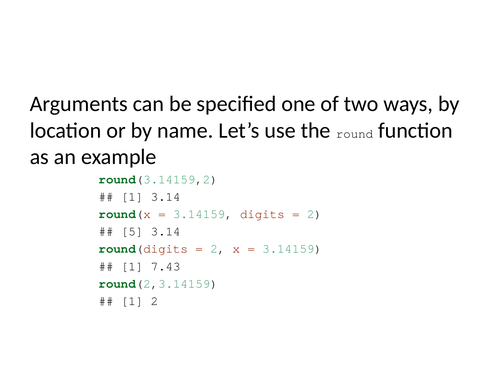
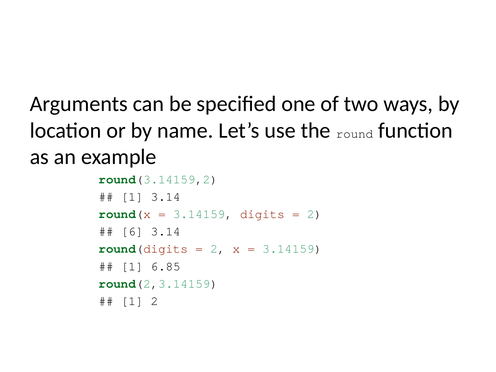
5: 5 -> 6
7.43: 7.43 -> 6.85
